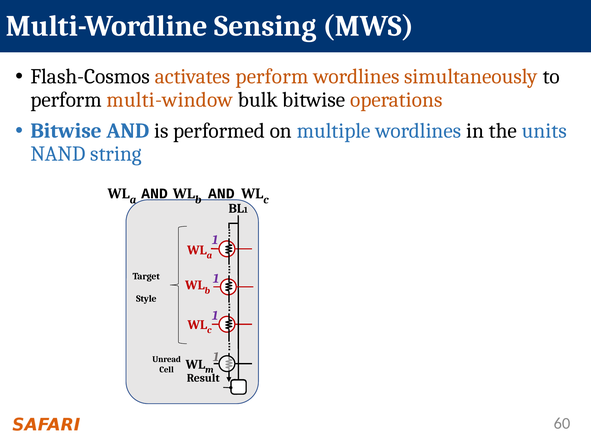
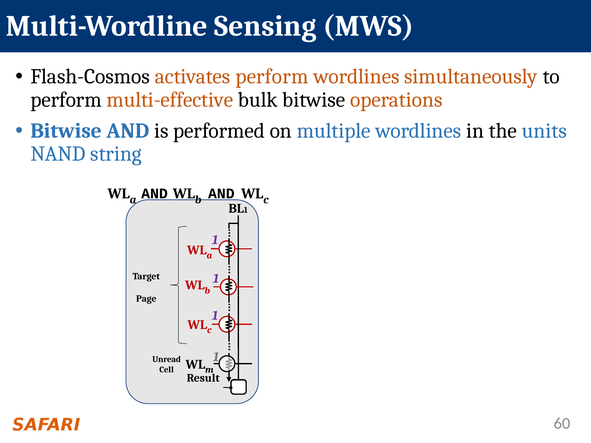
multi-window: multi-window -> multi-effective
Style: Style -> Page
